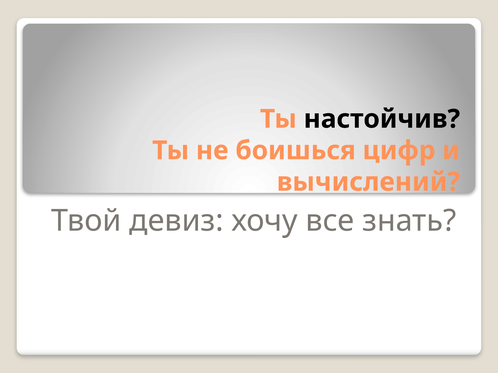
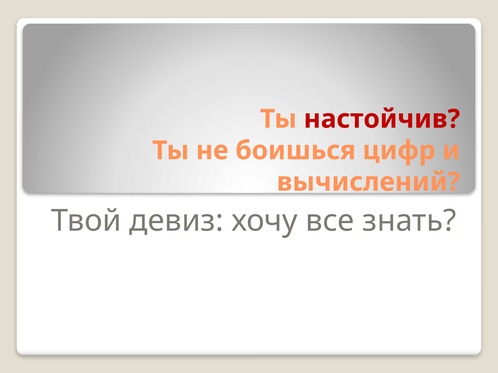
настойчив colour: black -> red
